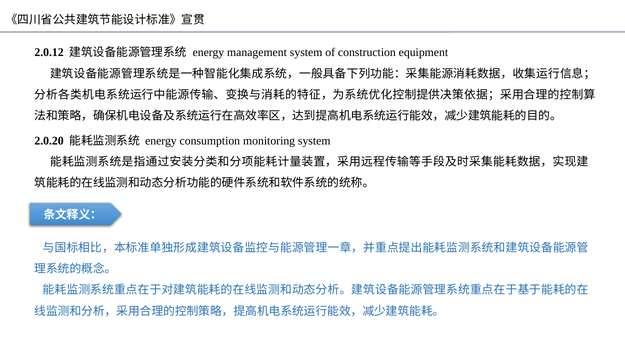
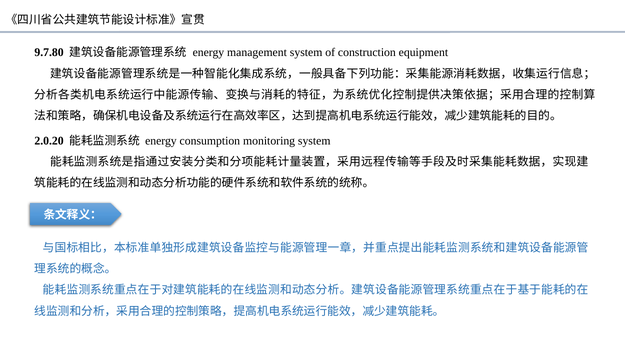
2.0.12: 2.0.12 -> 9.7.80
